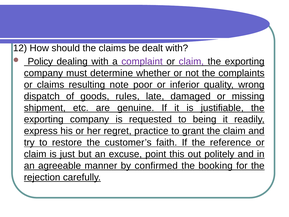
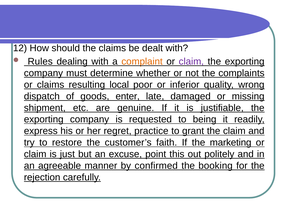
Policy: Policy -> Rules
complaint colour: purple -> orange
note: note -> local
rules: rules -> enter
reference: reference -> marketing
